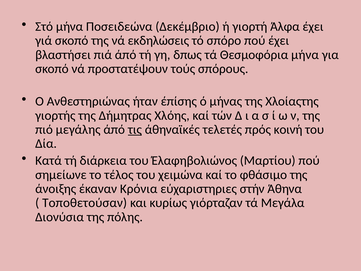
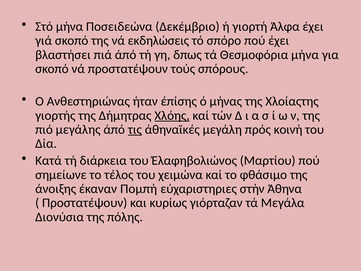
Χλόης underline: none -> present
τελετές: τελετές -> μεγάλη
Κρόνια: Κρόνια -> Πομπή
Τοποθετούσαν at (85, 203): Τοποθετούσαν -> Προστατέψουν
